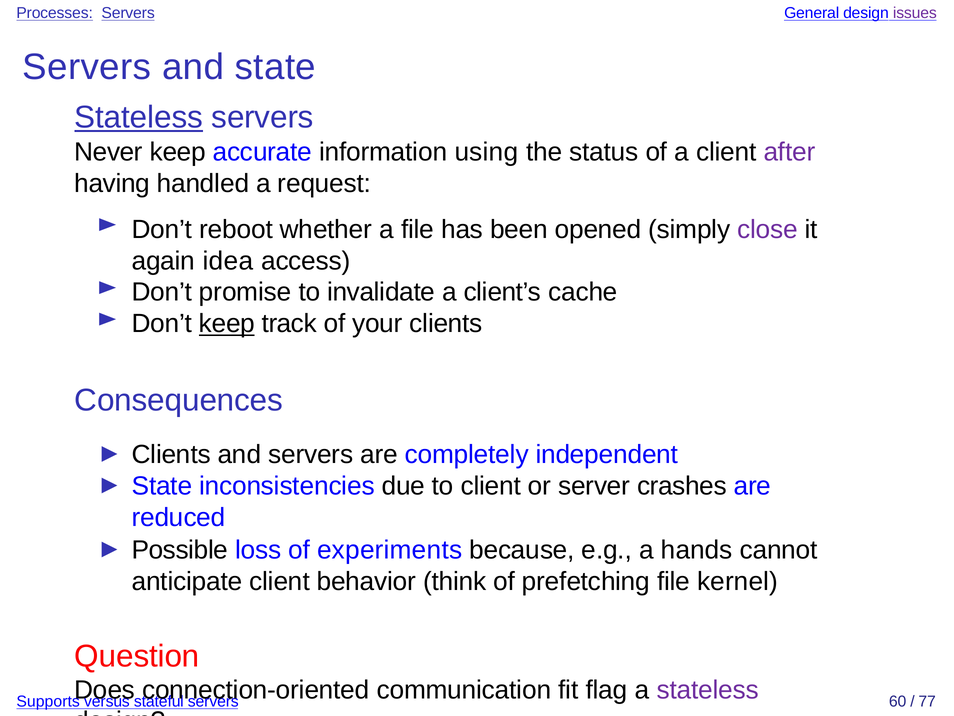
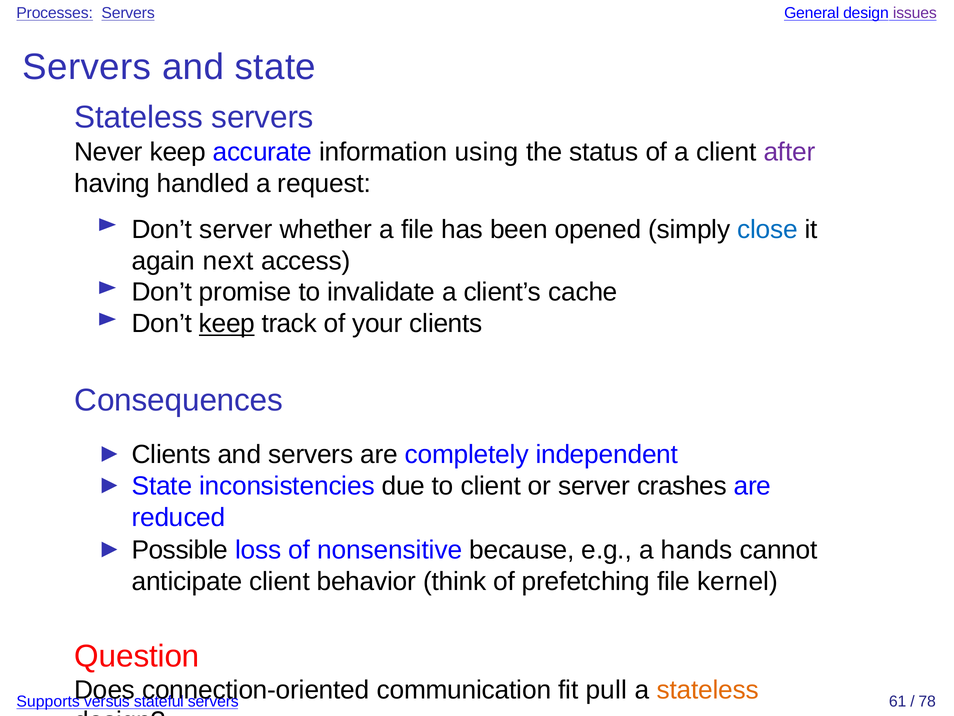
Stateless at (139, 117) underline: present -> none
Don’t reboot: reboot -> server
close colour: purple -> blue
idea: idea -> next
experiments: experiments -> nonsensitive
flag: flag -> pull
stateless at (708, 690) colour: purple -> orange
60: 60 -> 61
77: 77 -> 78
